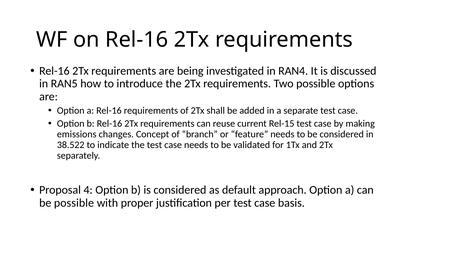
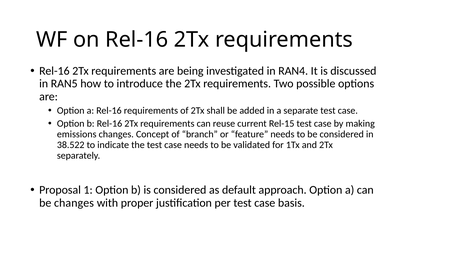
4: 4 -> 1
be possible: possible -> changes
